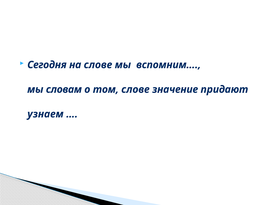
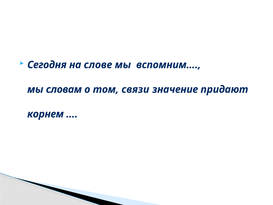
том слове: слове -> связи
узнаем: узнаем -> корнем
